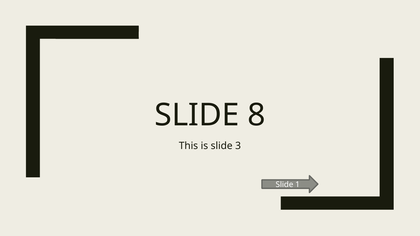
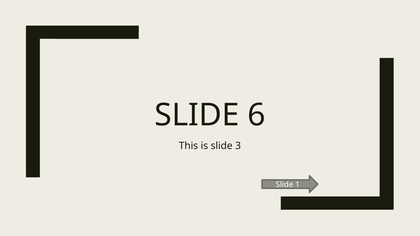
8: 8 -> 6
